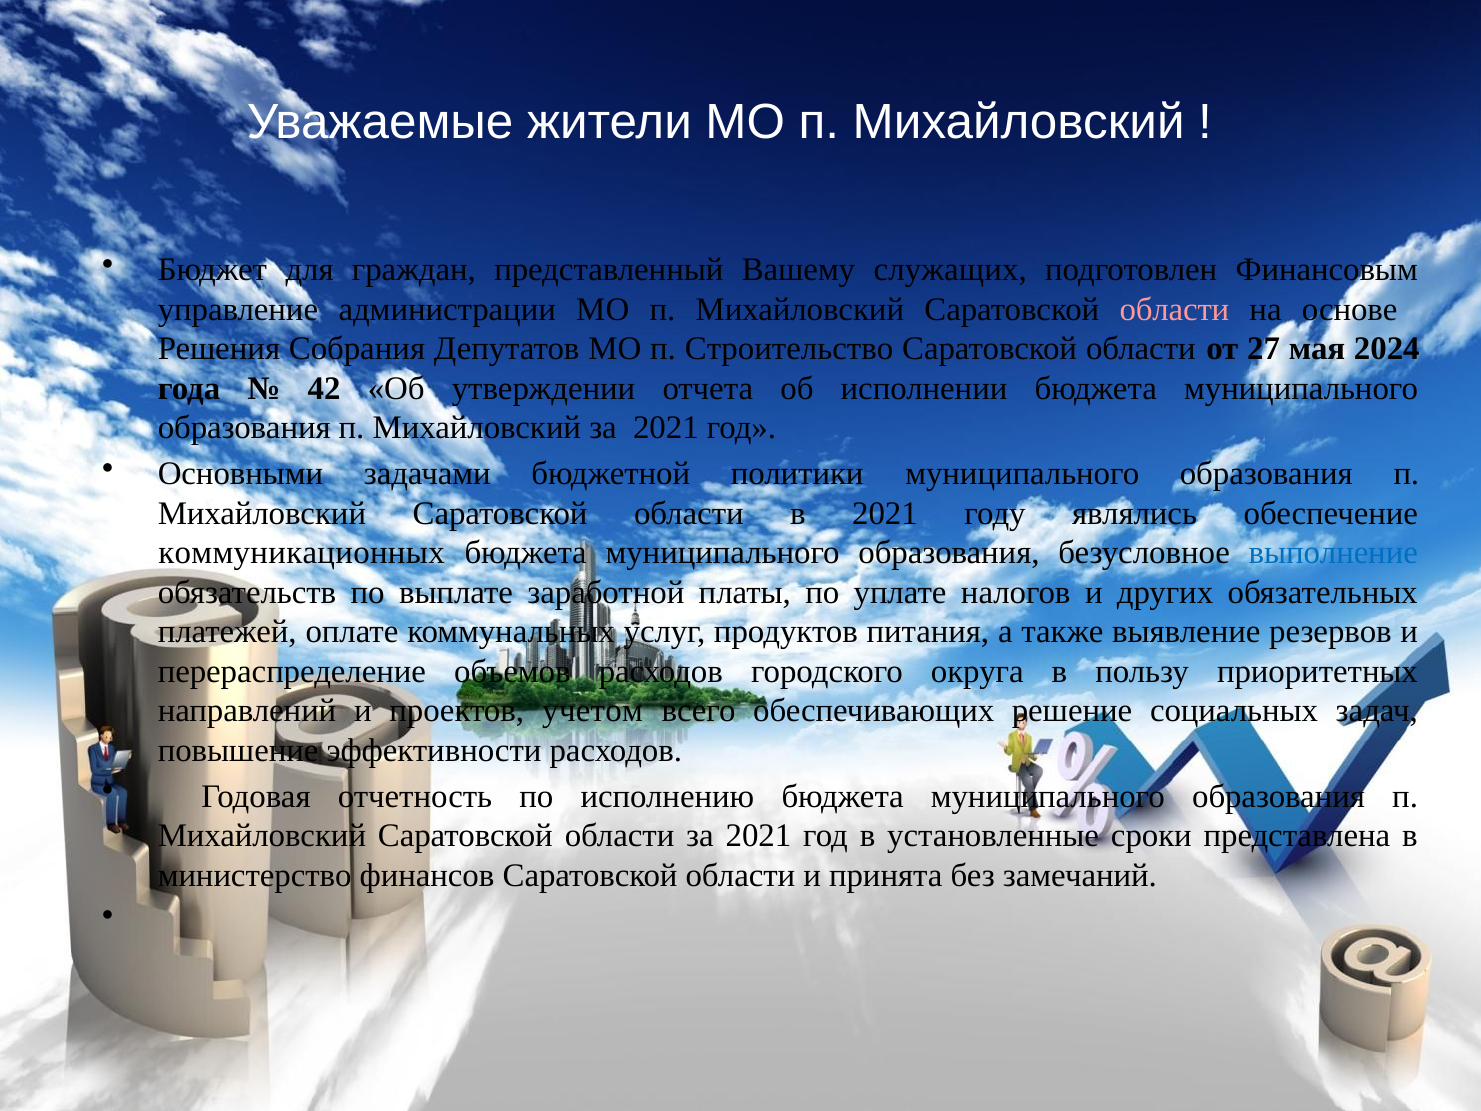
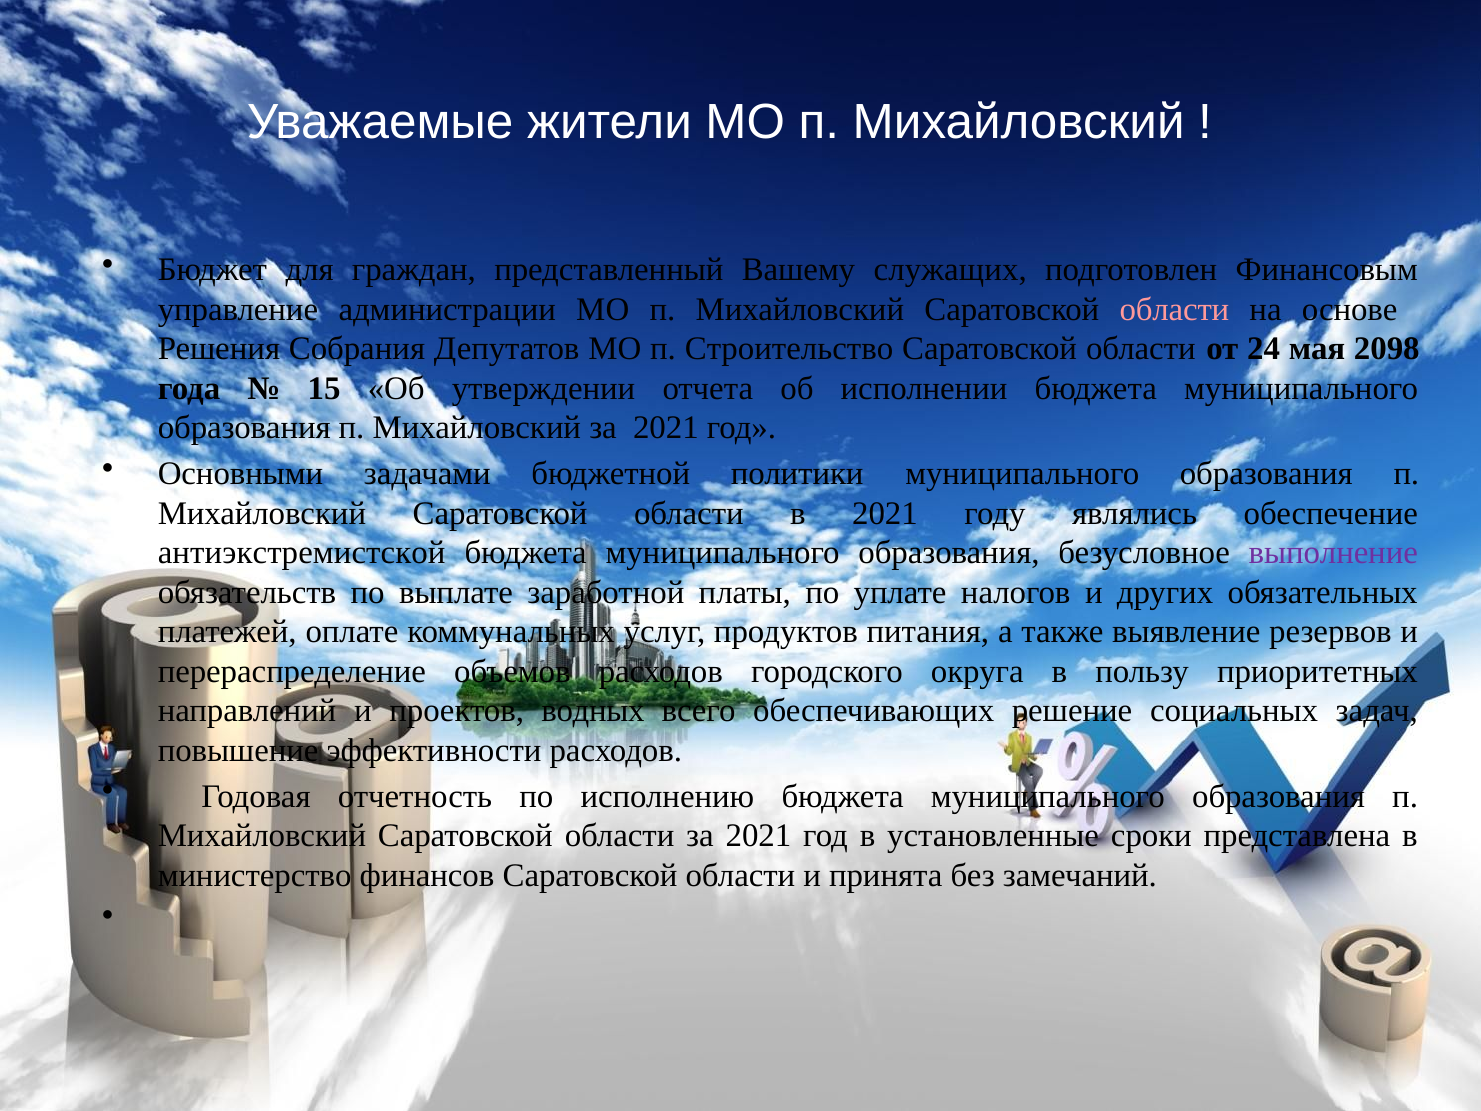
27: 27 -> 24
2024: 2024 -> 2098
42: 42 -> 15
коммуникационных: коммуникационных -> антиэкстремистской
выполнение colour: blue -> purple
учетом: учетом -> водных
